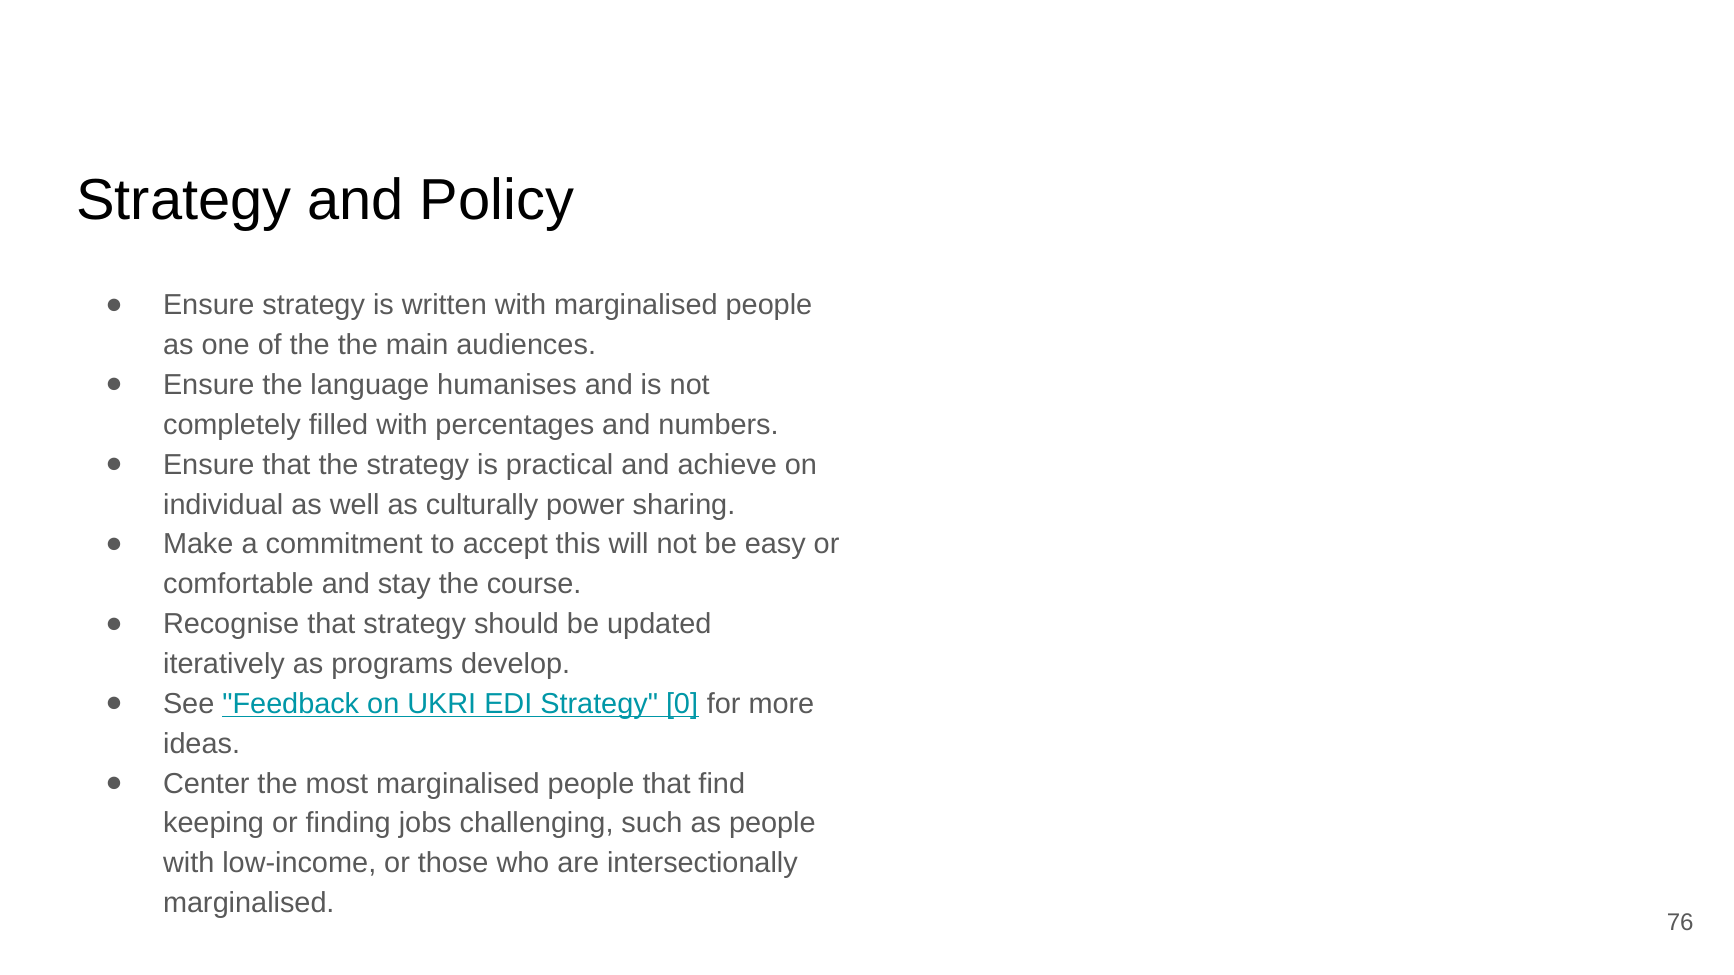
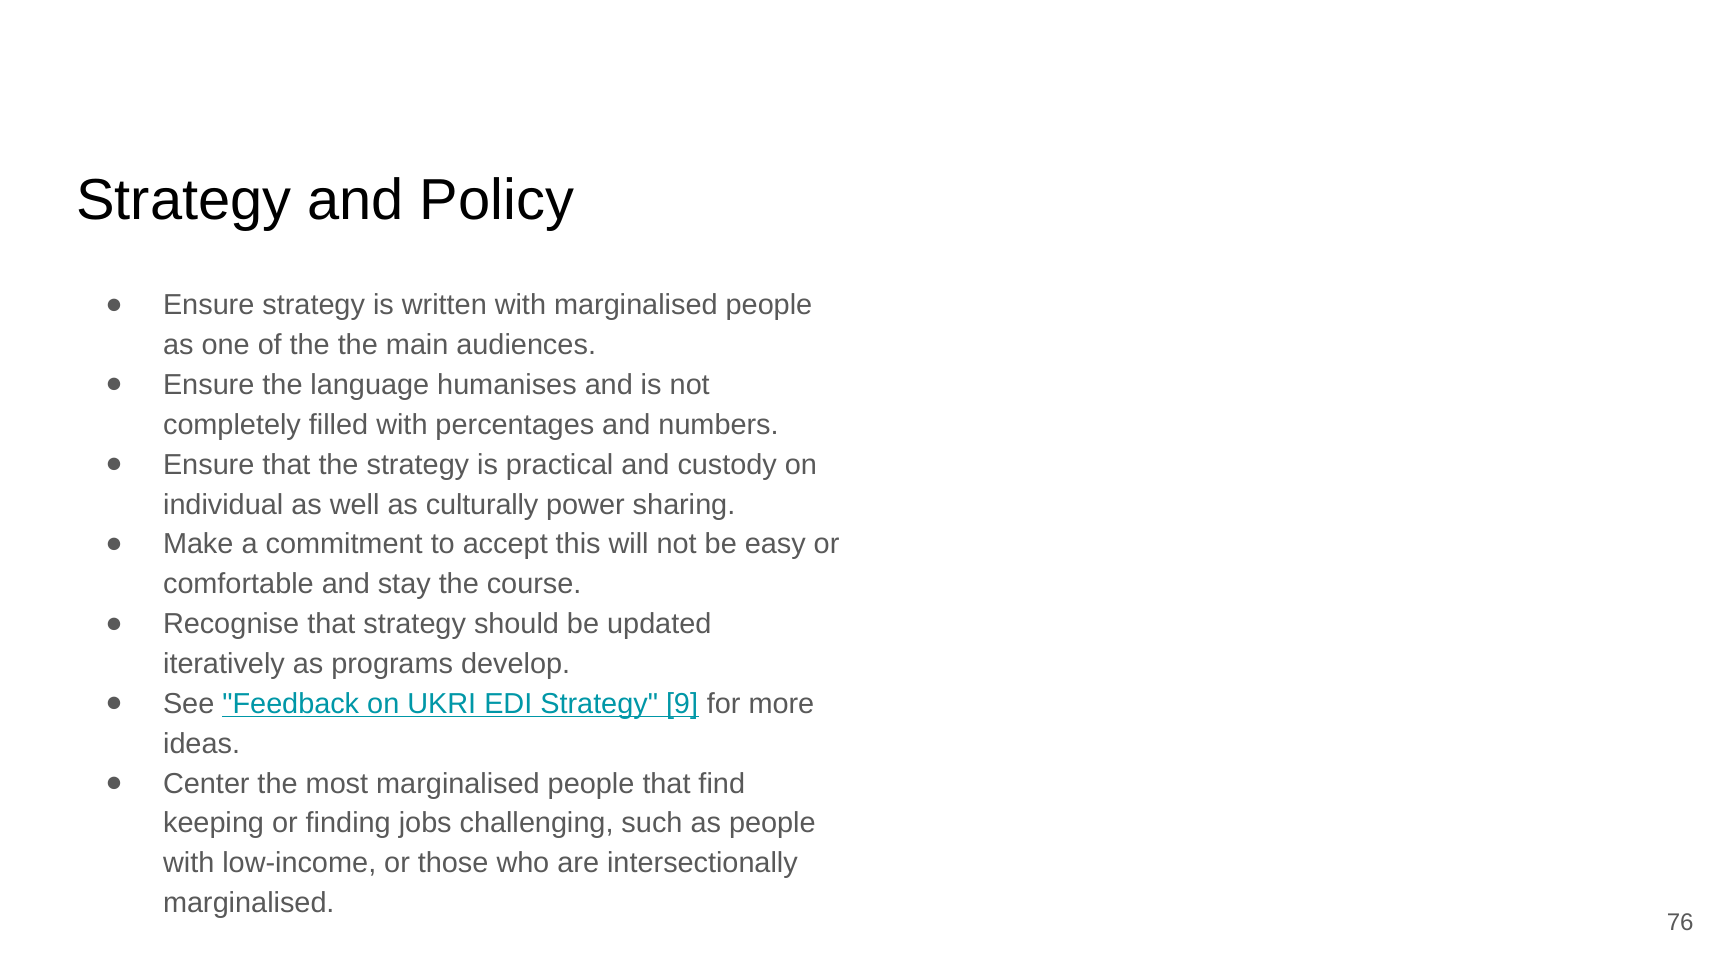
achieve: achieve -> custody
0: 0 -> 9
